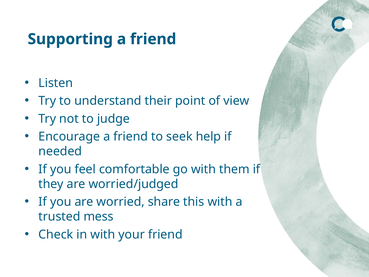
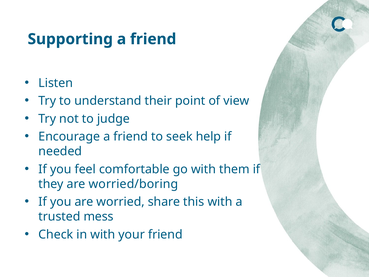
worried/judged: worried/judged -> worried/boring
